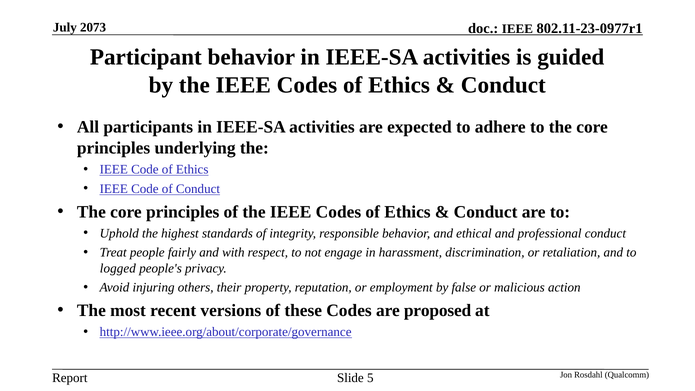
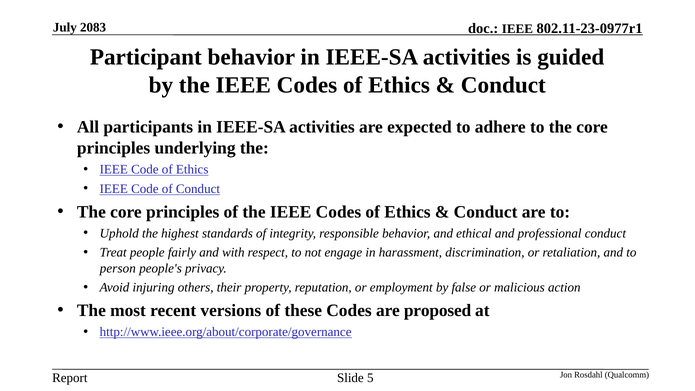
2073: 2073 -> 2083
logged: logged -> person
